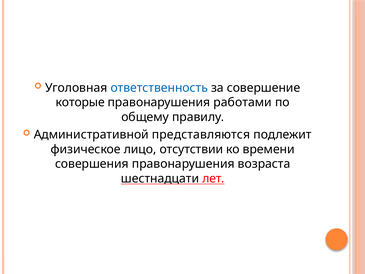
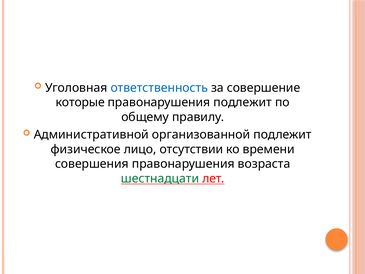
правонарушения работами: работами -> подлежит
представляются: представляются -> организованной
шестнадцати colour: black -> green
